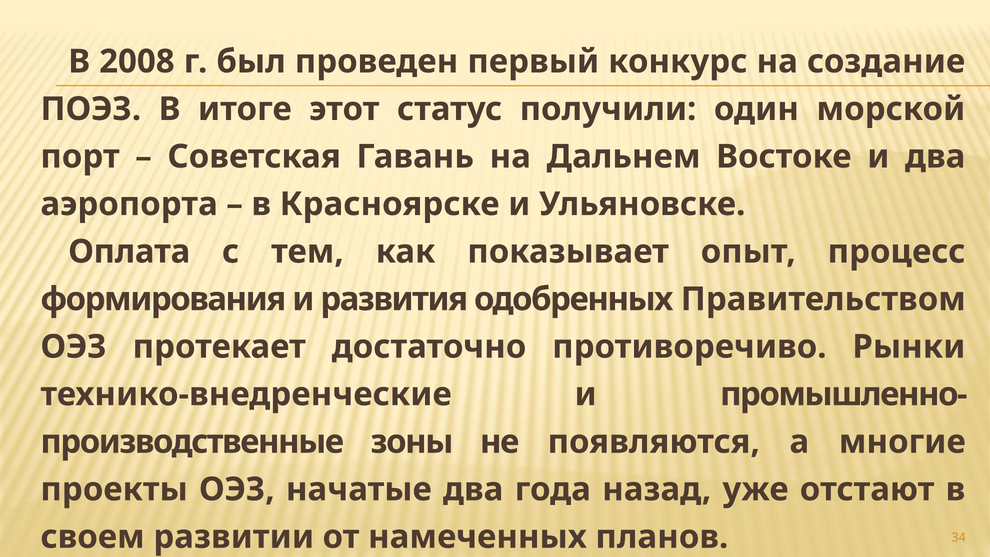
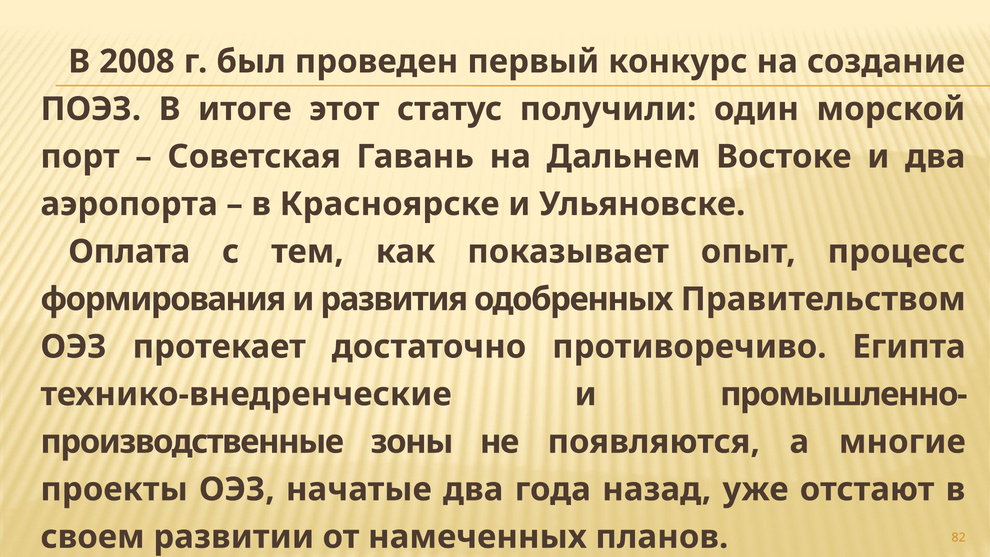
Рынки: Рынки -> Египта
34: 34 -> 82
